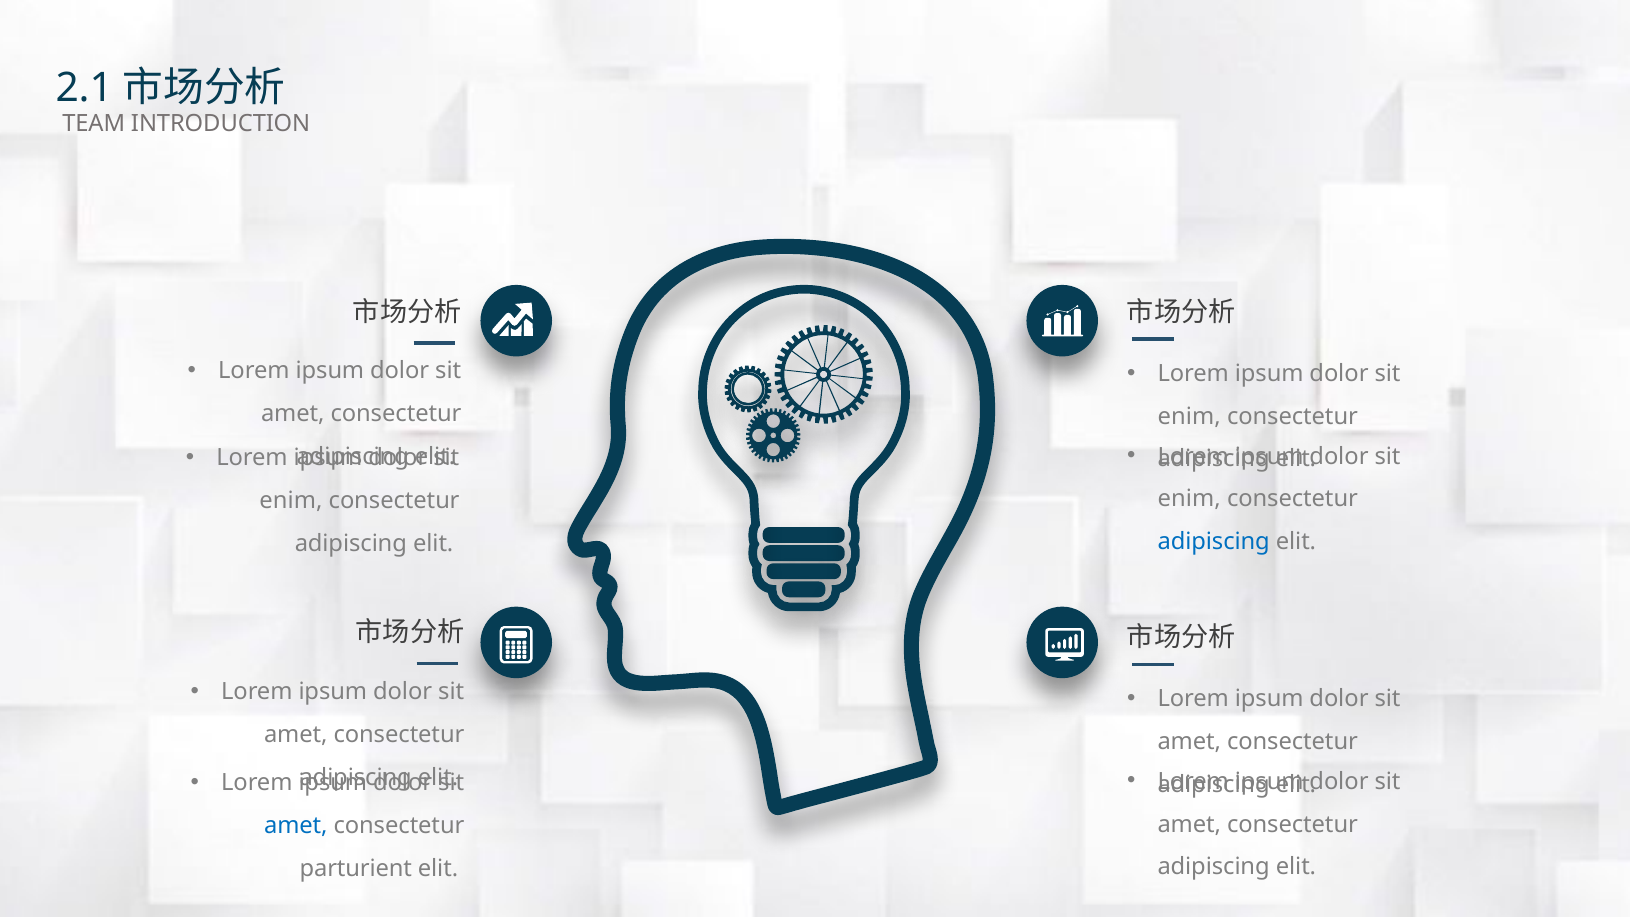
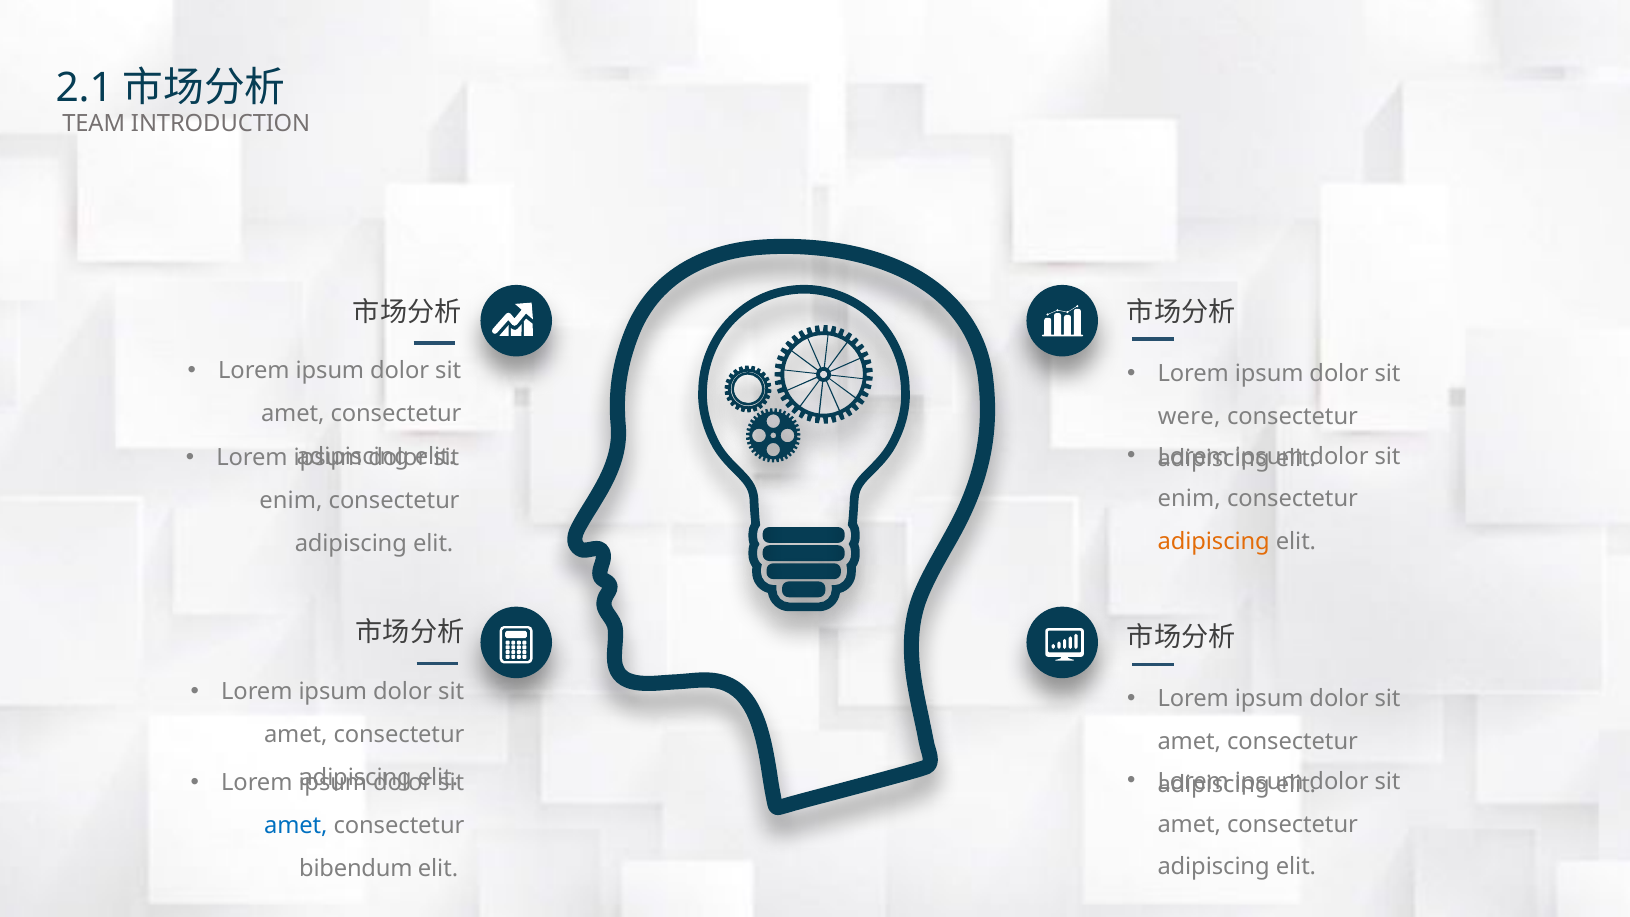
enim at (1189, 416): enim -> were
adipiscing at (1214, 542) colour: blue -> orange
parturient: parturient -> bibendum
